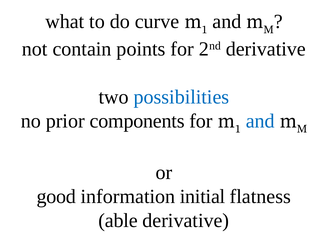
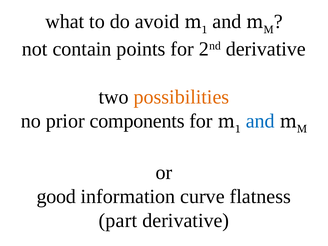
curve: curve -> avoid
possibilities colour: blue -> orange
initial: initial -> curve
able: able -> part
